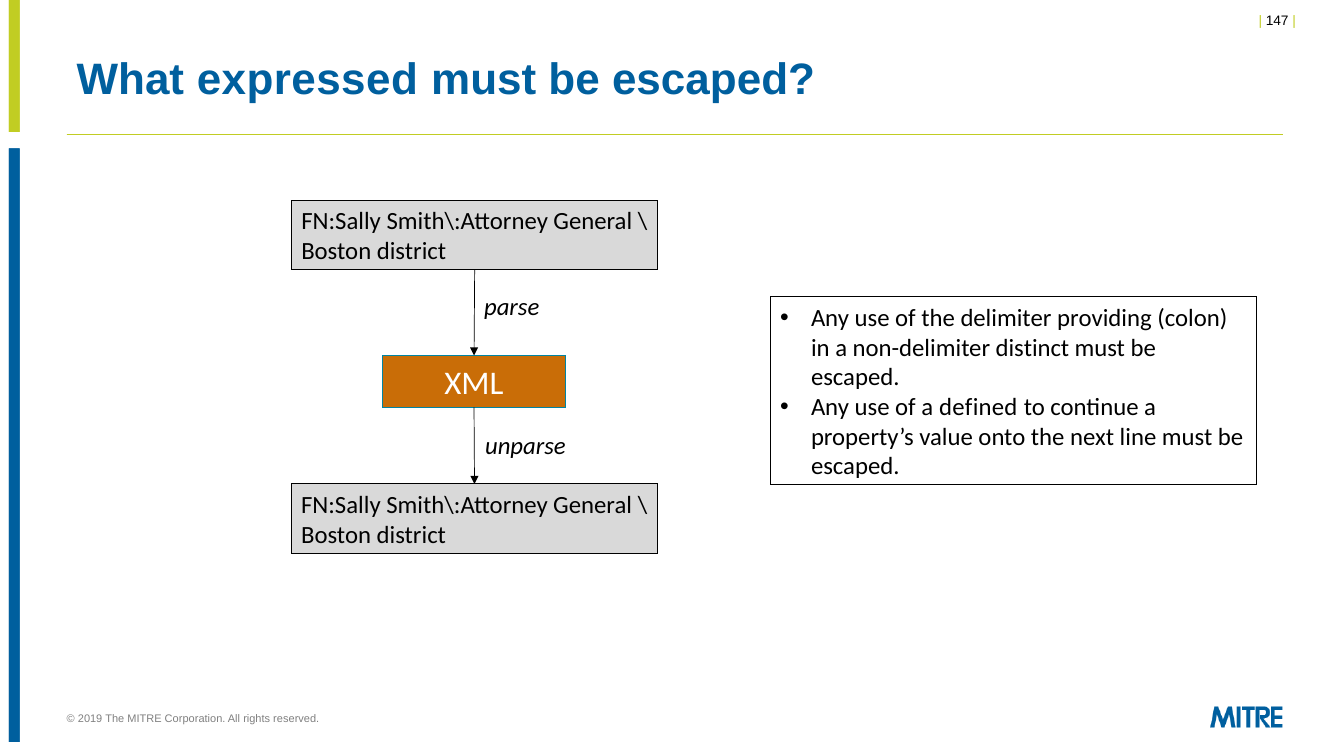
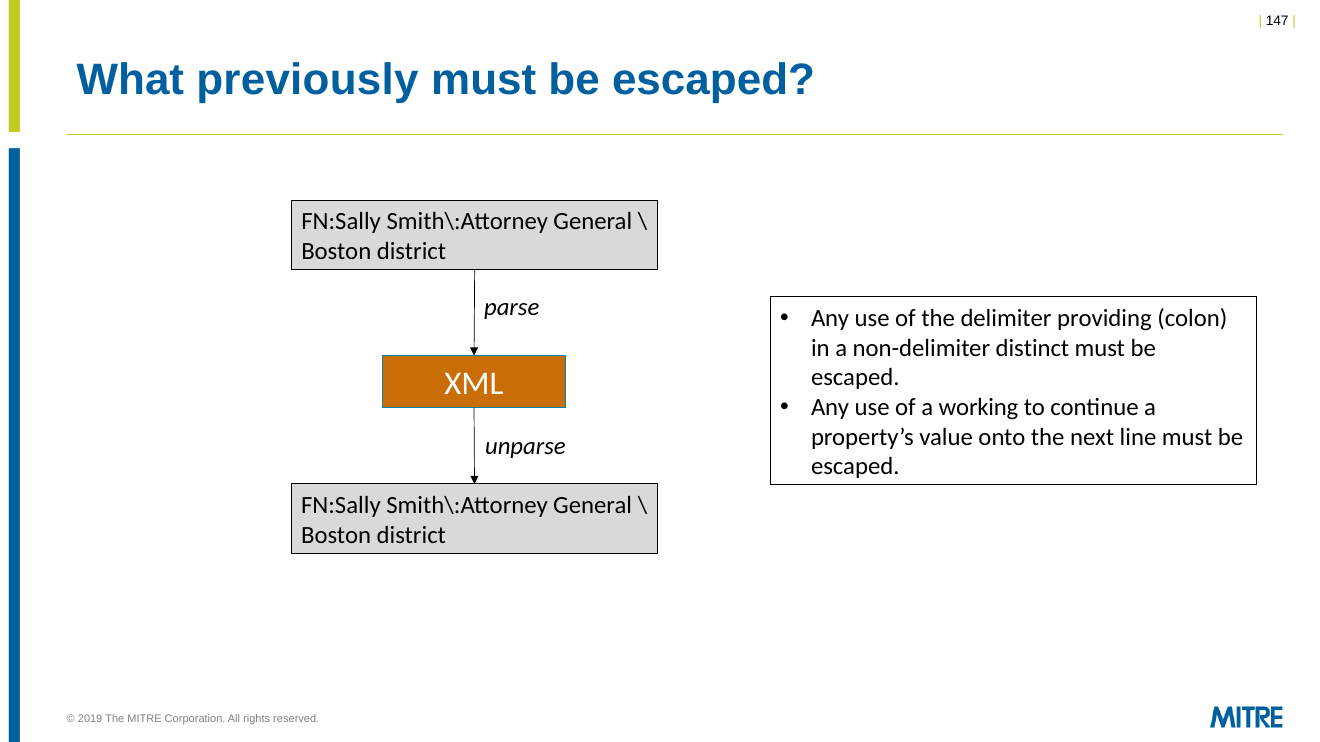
expressed: expressed -> previously
defined: defined -> working
